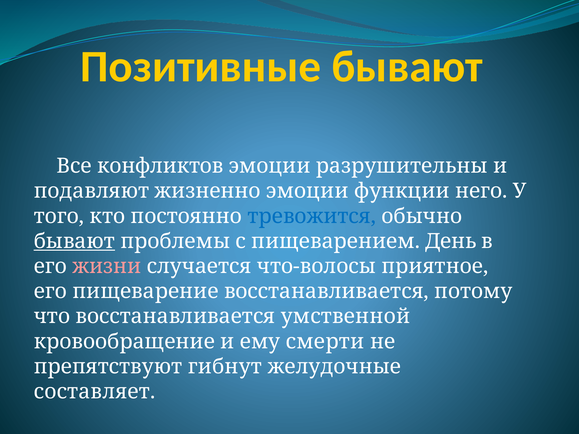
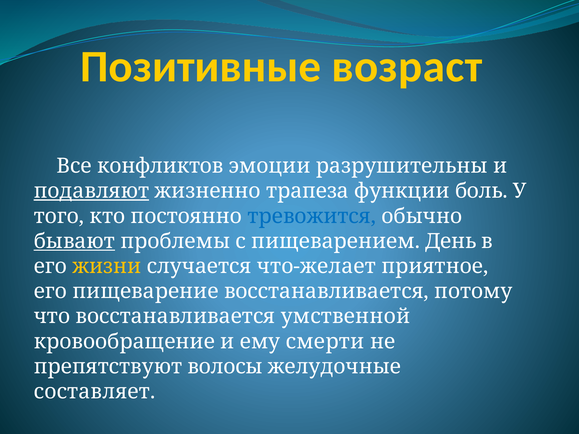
Позитивные бывают: бывают -> возраст
подавляют underline: none -> present
жизненно эмоции: эмоции -> трапеза
него: него -> боль
жизни colour: pink -> yellow
что-волосы: что-волосы -> что-желает
гибнут: гибнут -> волосы
